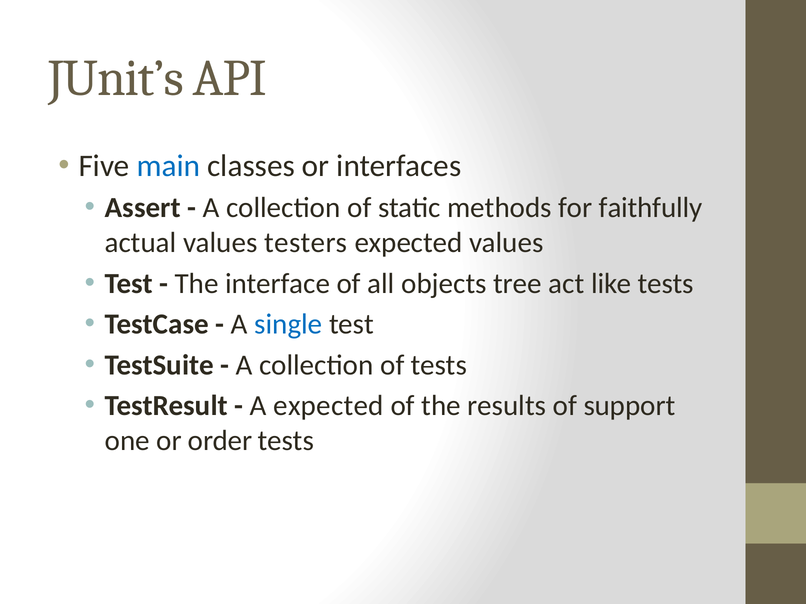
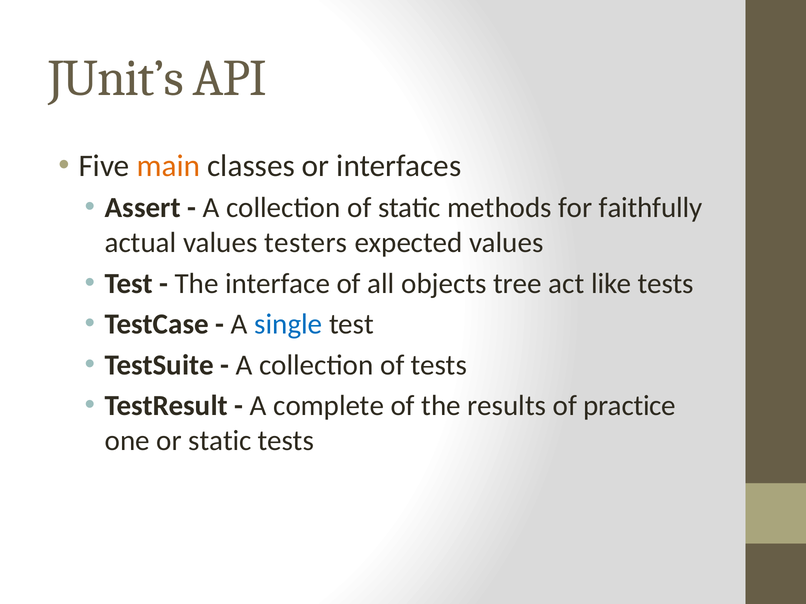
main colour: blue -> orange
A expected: expected -> complete
support: support -> practice
or order: order -> static
